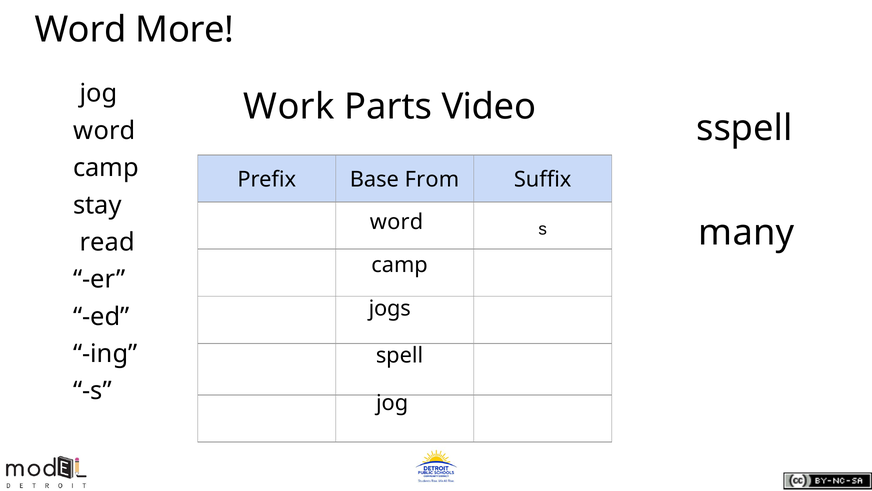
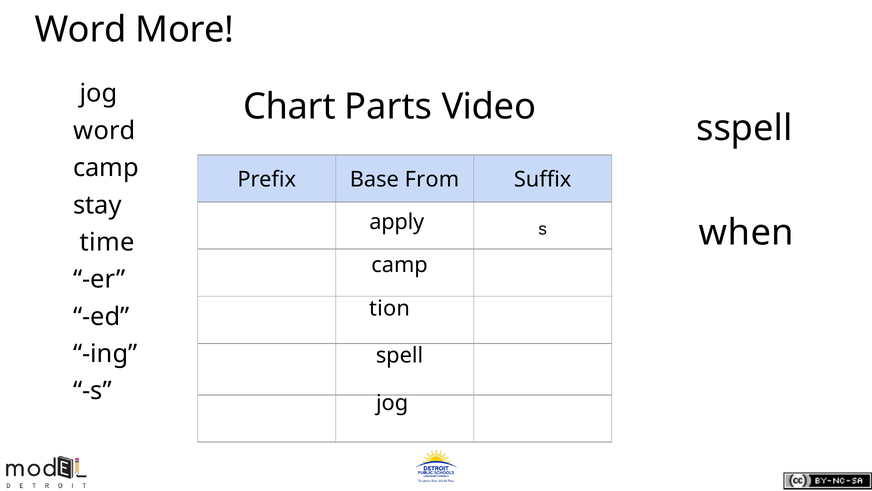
Work: Work -> Chart
word at (396, 222): word -> apply
many: many -> when
read: read -> time
jogs: jogs -> tion
